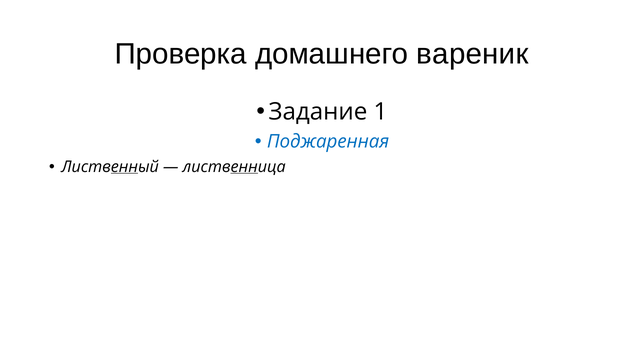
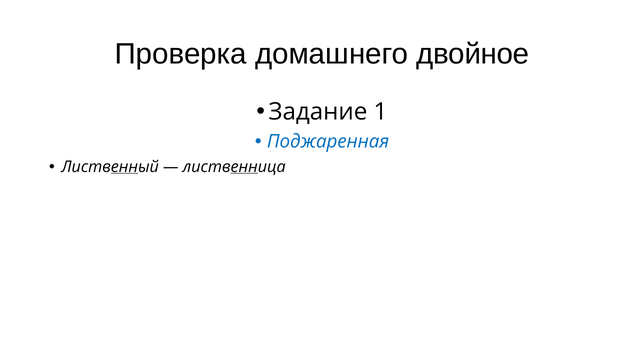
вареник: вареник -> двойное
